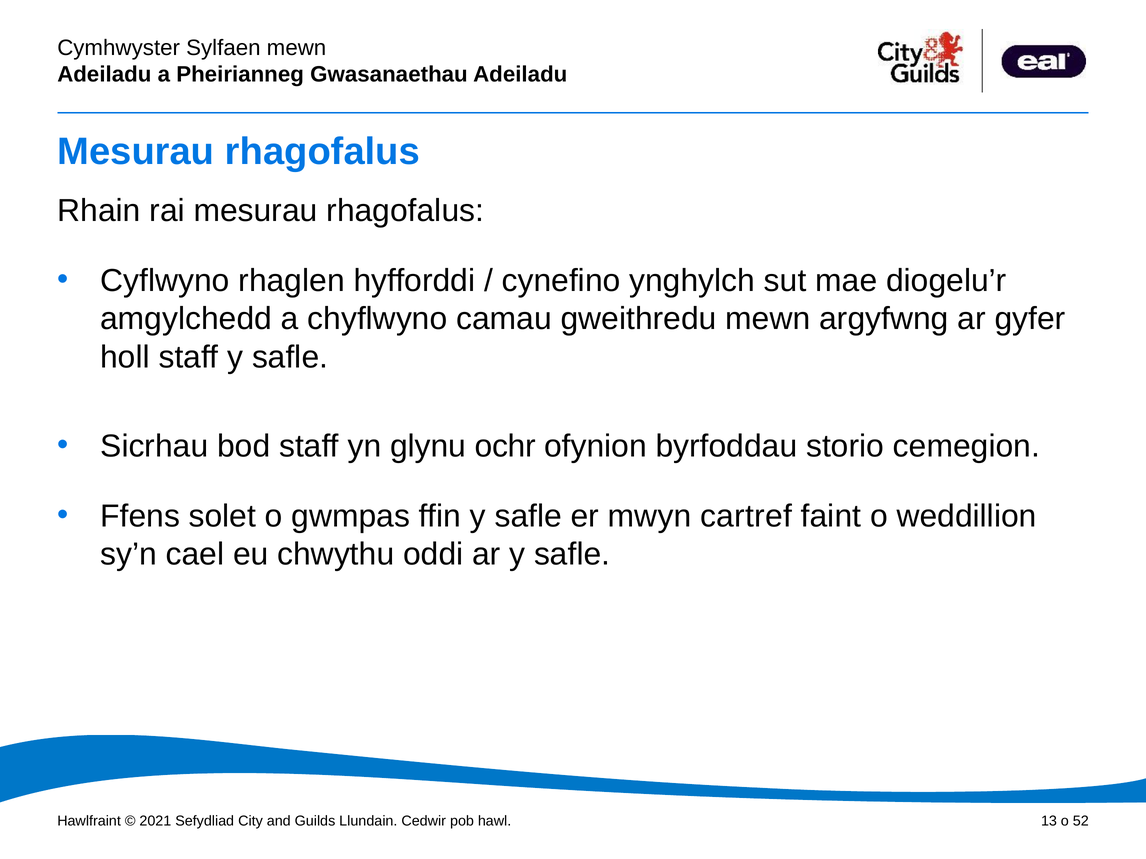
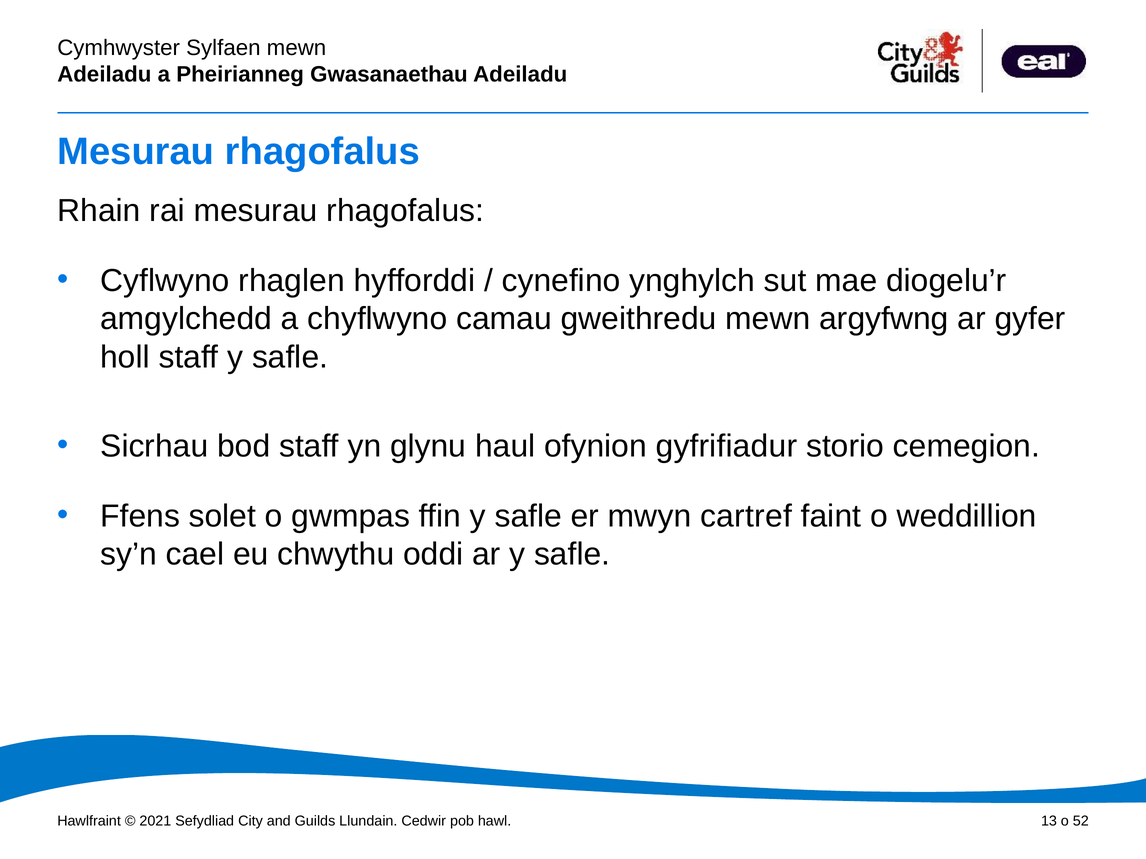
ochr: ochr -> haul
byrfoddau: byrfoddau -> gyfrifiadur
